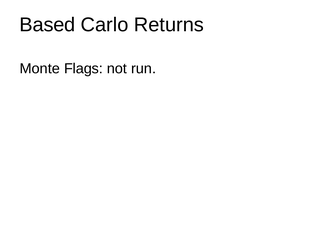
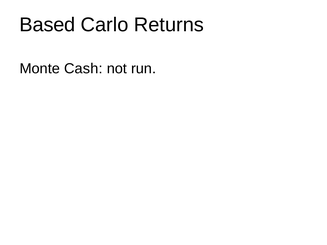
Flags: Flags -> Cash
